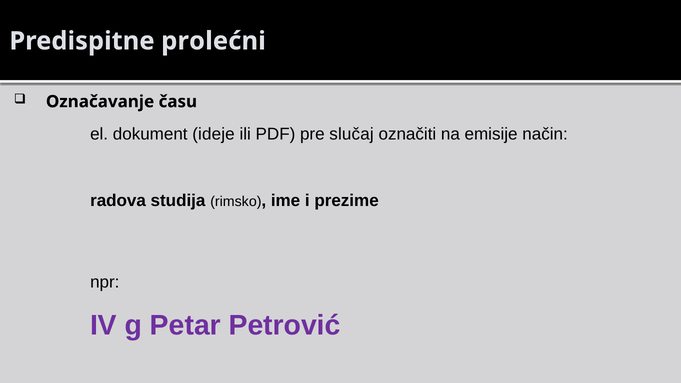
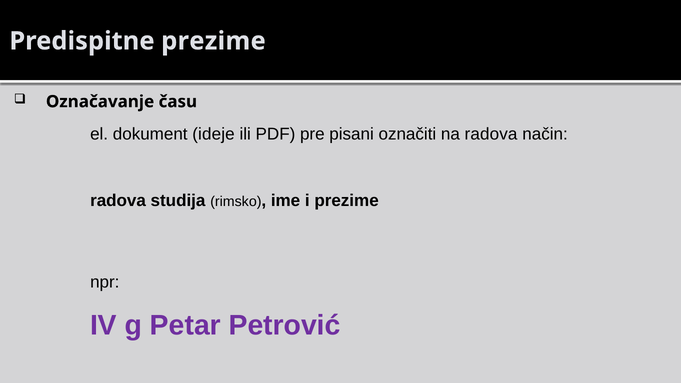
Predispitne prolećni: prolećni -> prezime
slučaj: slučaj -> pisani
na emisije: emisije -> radova
